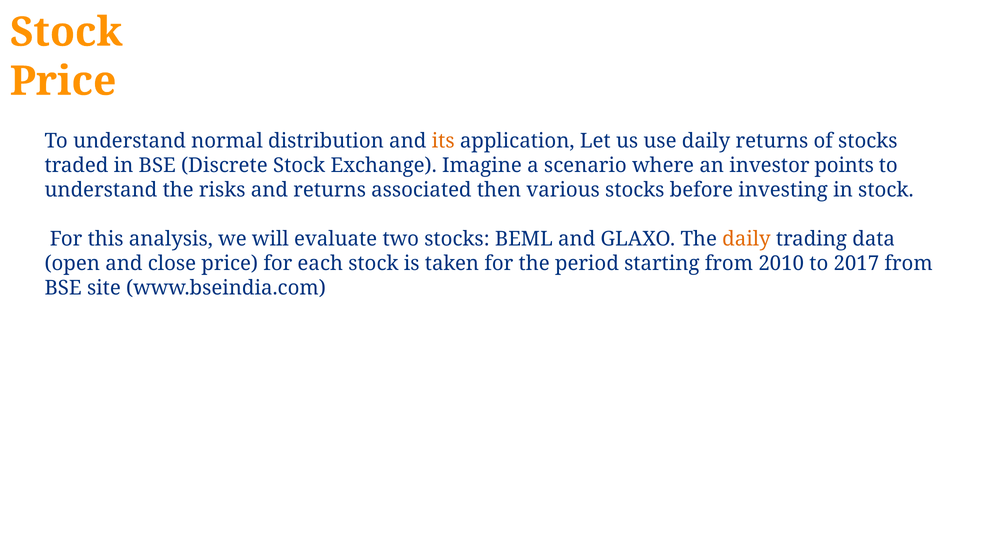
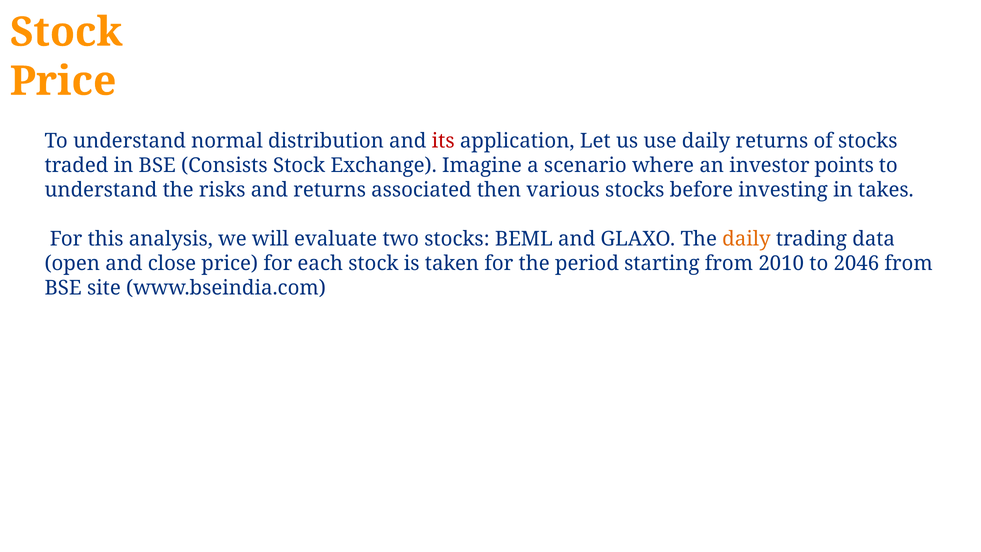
its colour: orange -> red
Discrete: Discrete -> Consists
in stock: stock -> takes
2017: 2017 -> 2046
